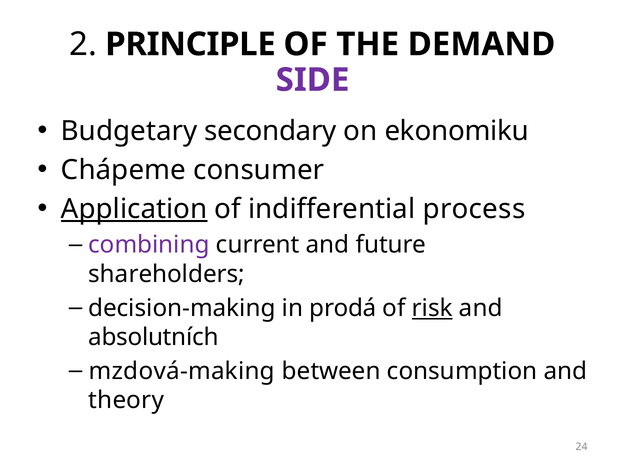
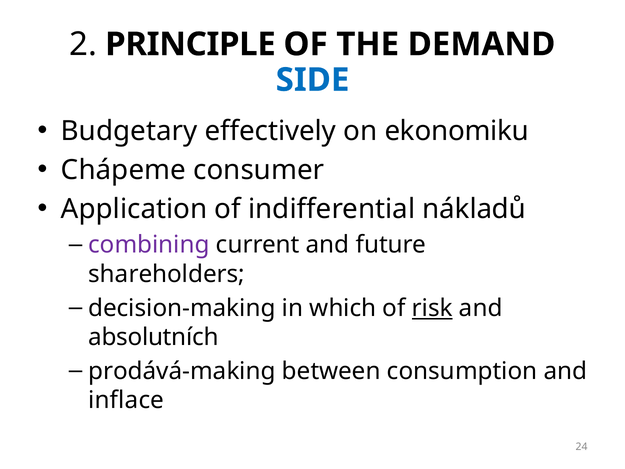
SIDE colour: purple -> blue
secondary: secondary -> effectively
Application underline: present -> none
process: process -> nákladů
prodá: prodá -> which
mzdová-making: mzdová-making -> prodává-making
theory: theory -> inflace
